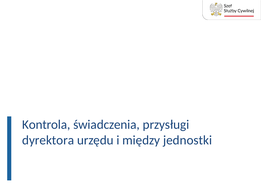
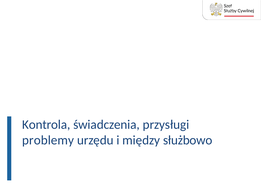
dyrektora: dyrektora -> problemy
jednostki: jednostki -> służbowo
